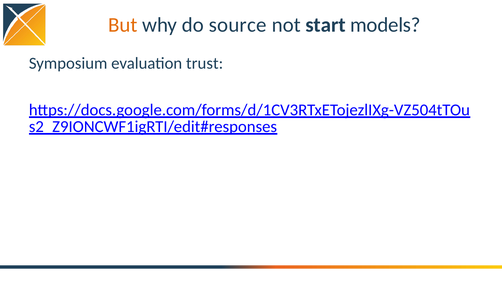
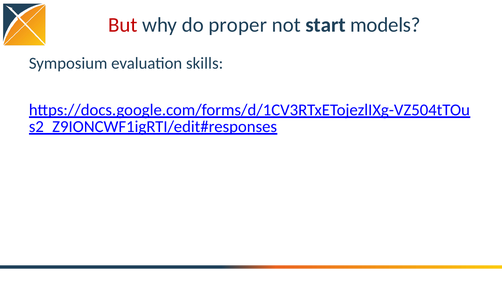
But colour: orange -> red
source: source -> proper
trust: trust -> skills
